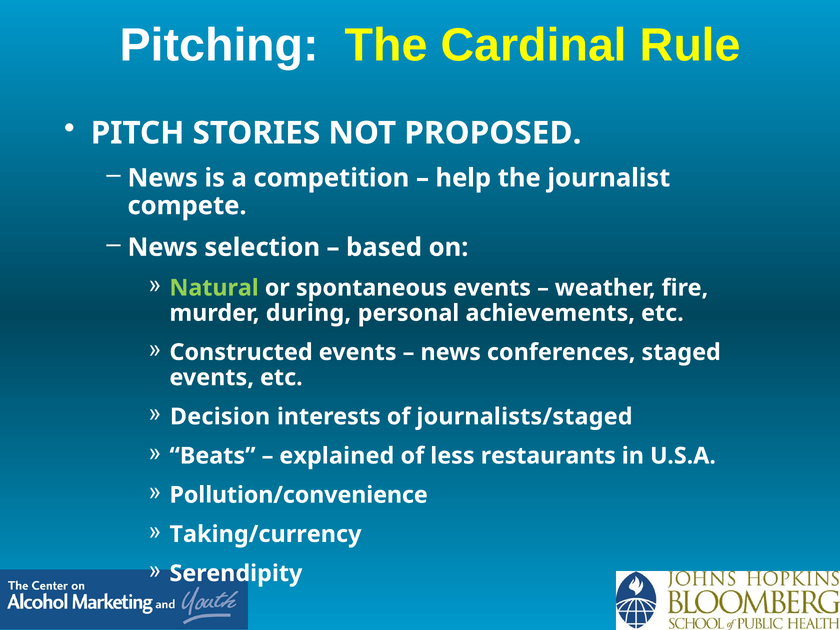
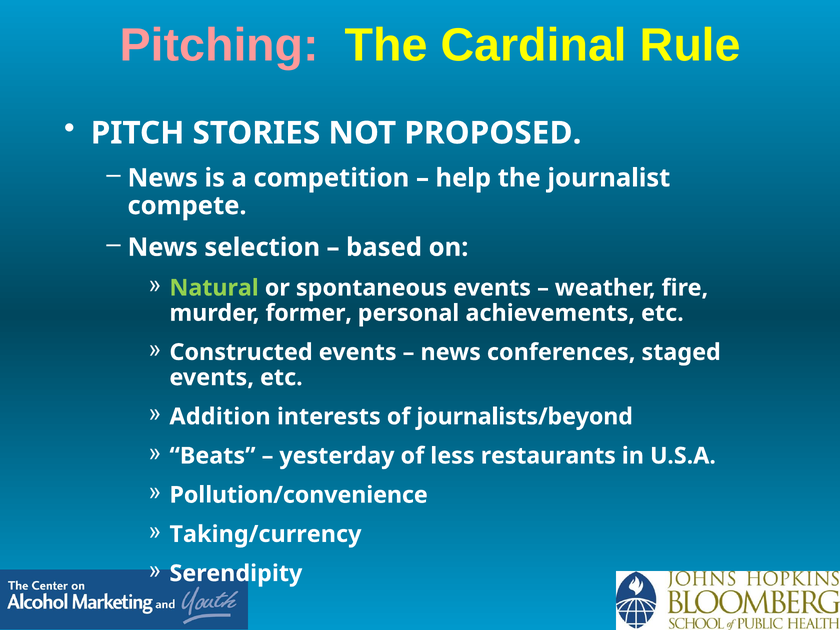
Pitching colour: white -> pink
during: during -> former
Decision: Decision -> Addition
journalists/staged: journalists/staged -> journalists/beyond
explained: explained -> yesterday
